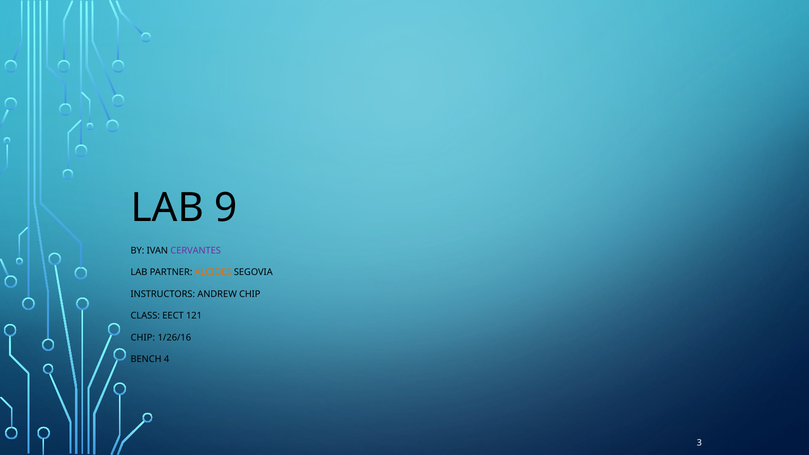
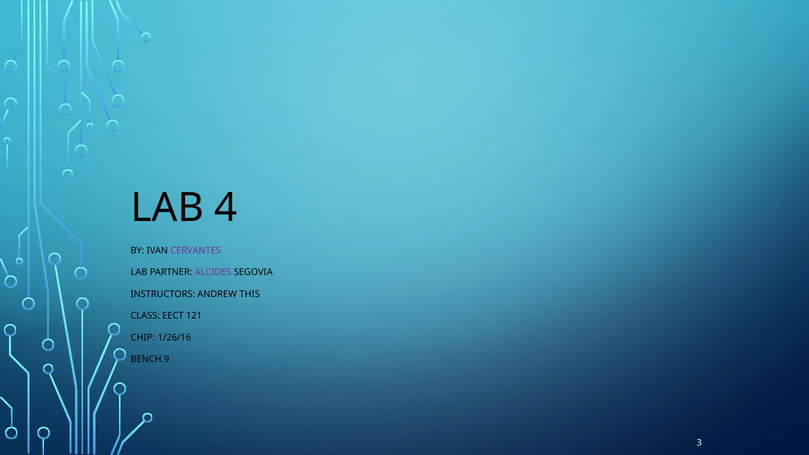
9: 9 -> 4
ALCIDES colour: orange -> purple
ANDREW CHIP: CHIP -> THIS
4: 4 -> 9
